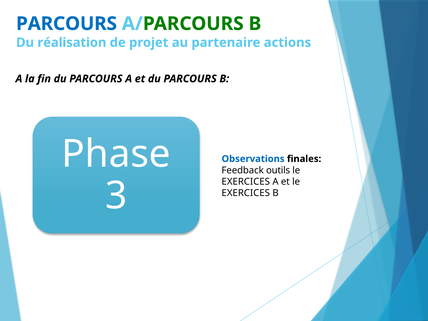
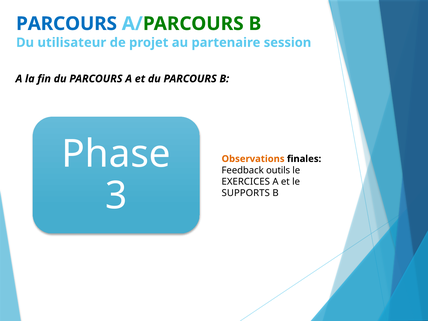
réalisation: réalisation -> utilisateur
actions: actions -> session
Observations colour: blue -> orange
EXERCICES at (246, 193): EXERCICES -> SUPPORTS
